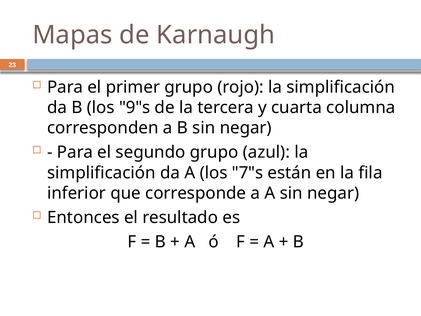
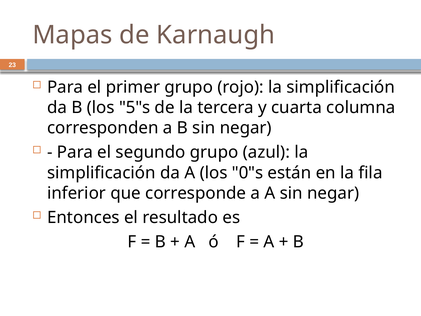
9"s: 9"s -> 5"s
7"s: 7"s -> 0"s
